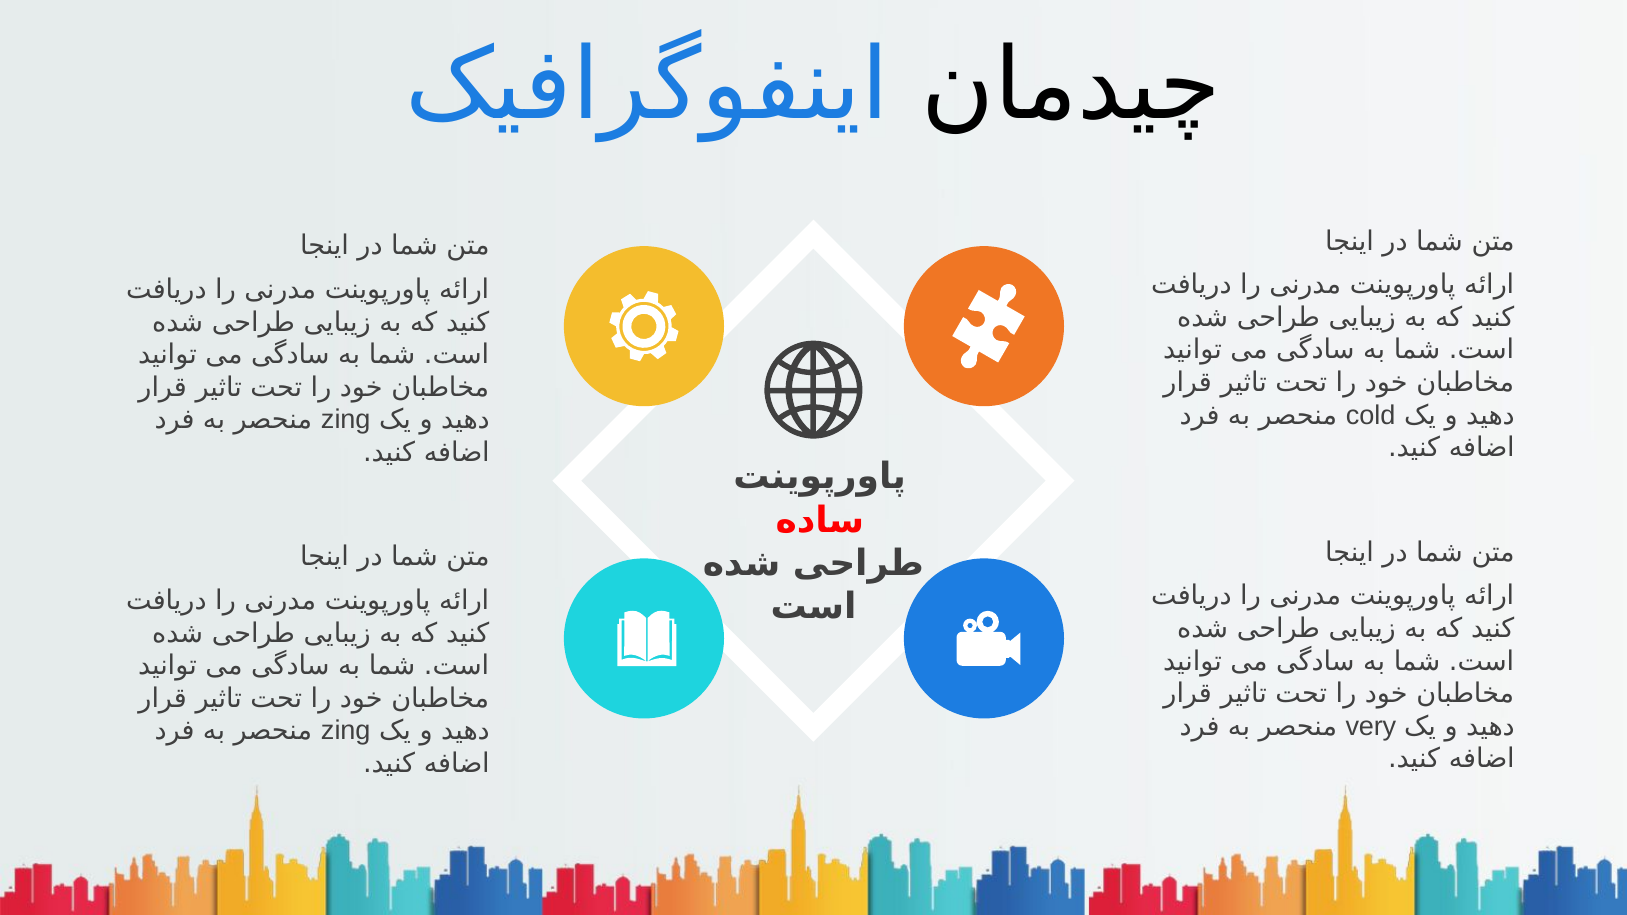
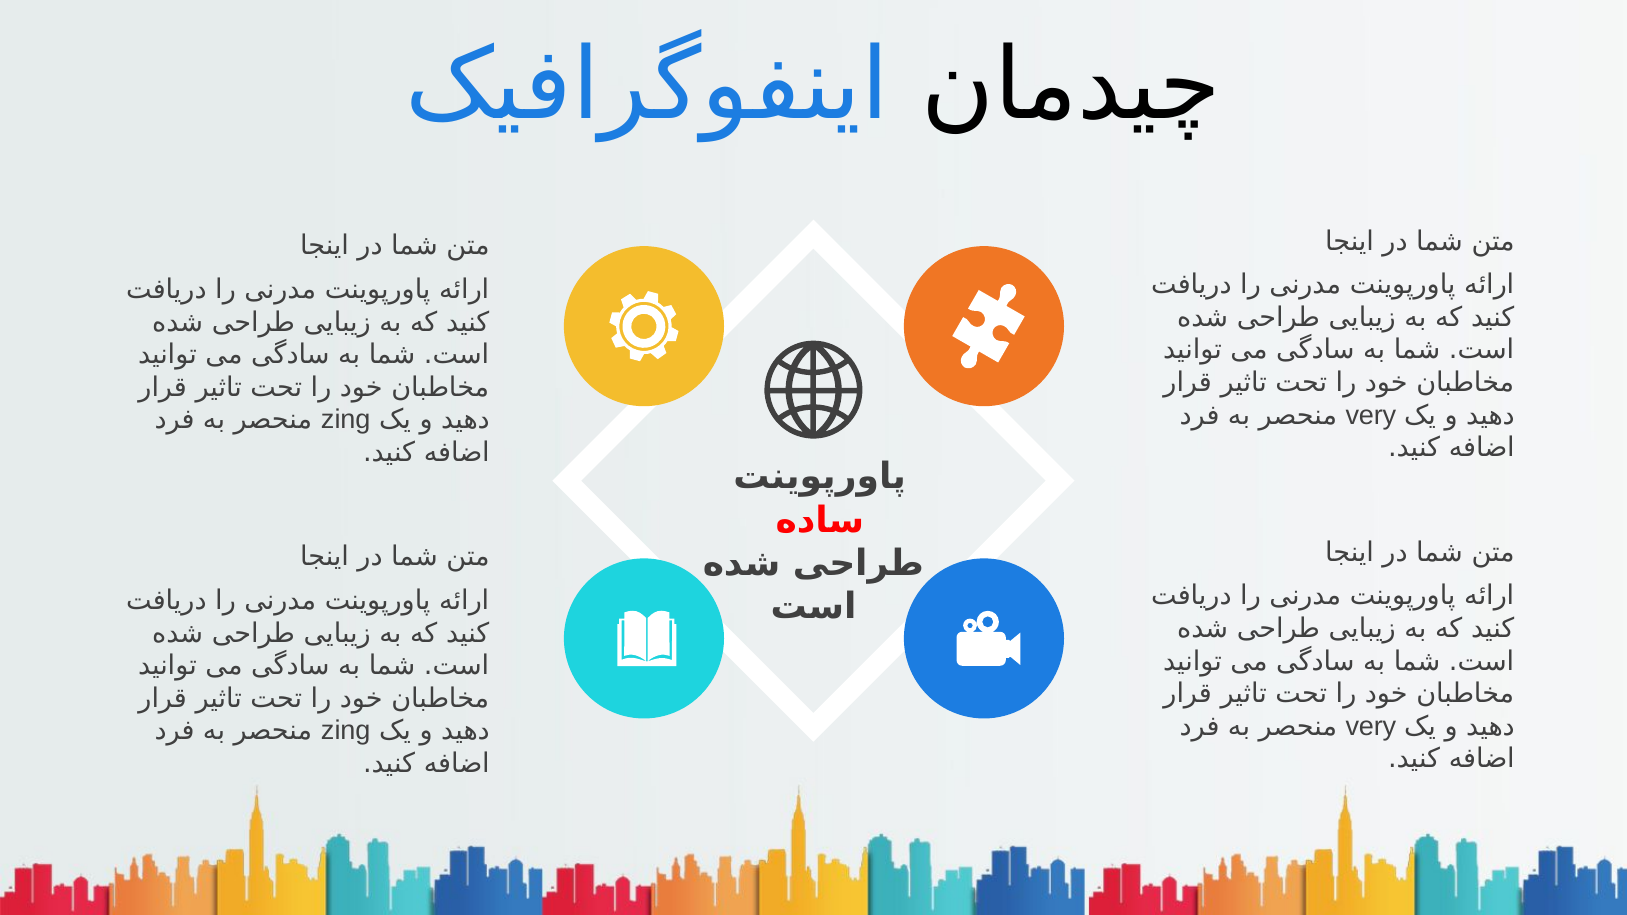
cold at (1371, 415): cold -> very
